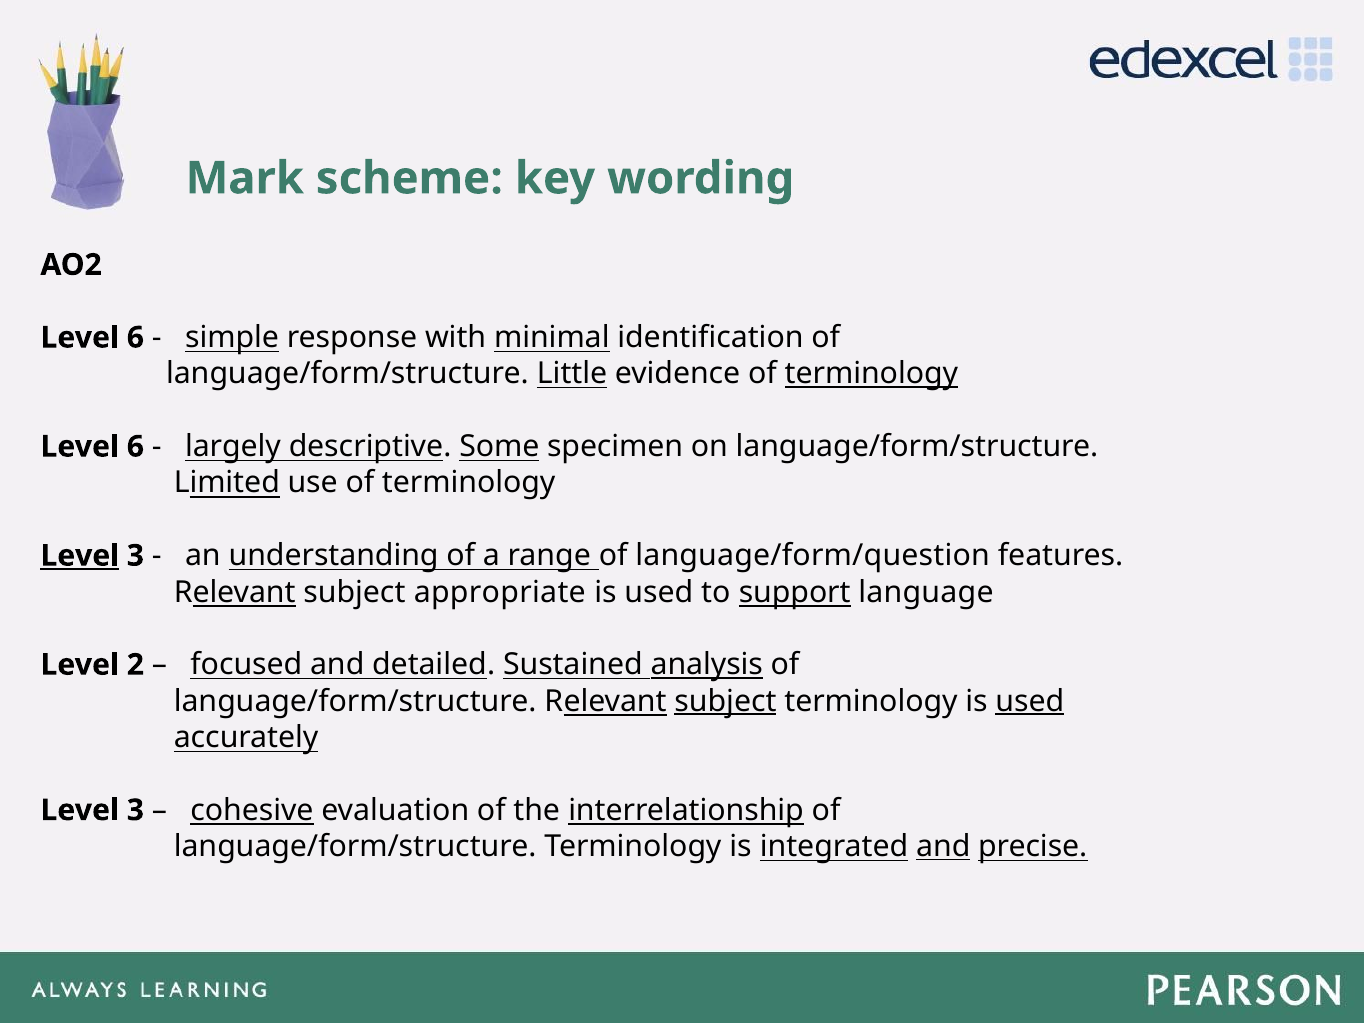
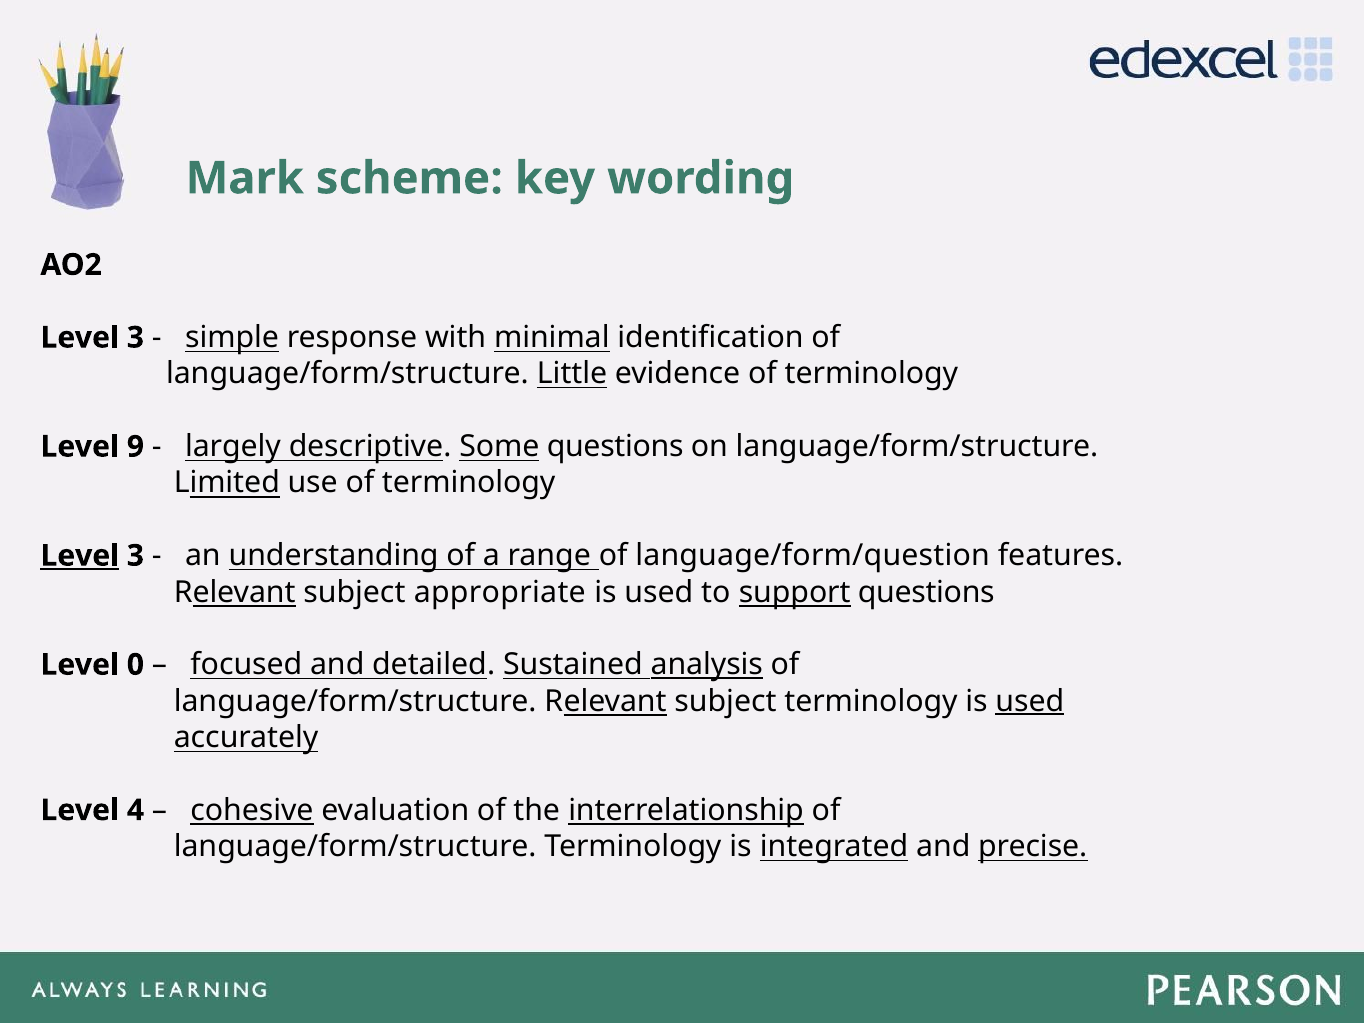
6 at (135, 338): 6 -> 3
terminology at (871, 374) underline: present -> none
6 at (135, 447): 6 -> 9
Some specimen: specimen -> questions
support language: language -> questions
2: 2 -> 0
subject at (725, 701) underline: present -> none
3 at (135, 810): 3 -> 4
and at (943, 847) underline: present -> none
